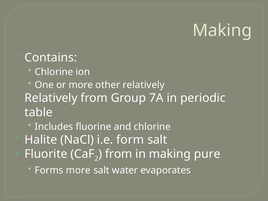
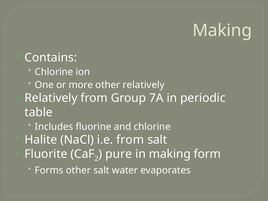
i.e form: form -> from
from at (119, 154): from -> pure
pure: pure -> form
Forms more: more -> other
